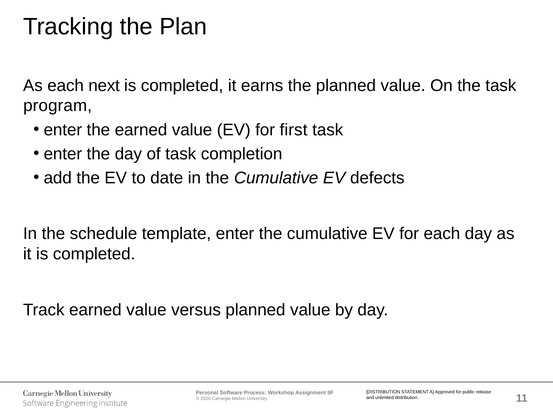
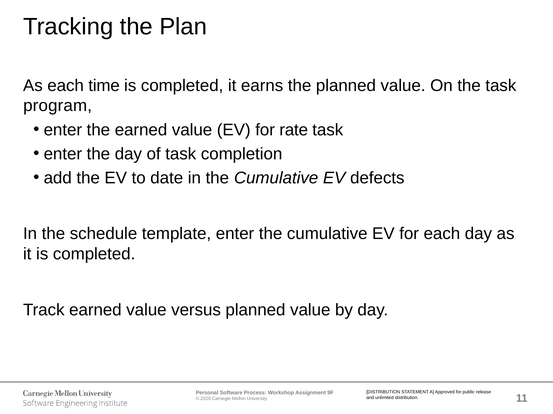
next: next -> time
first: first -> rate
